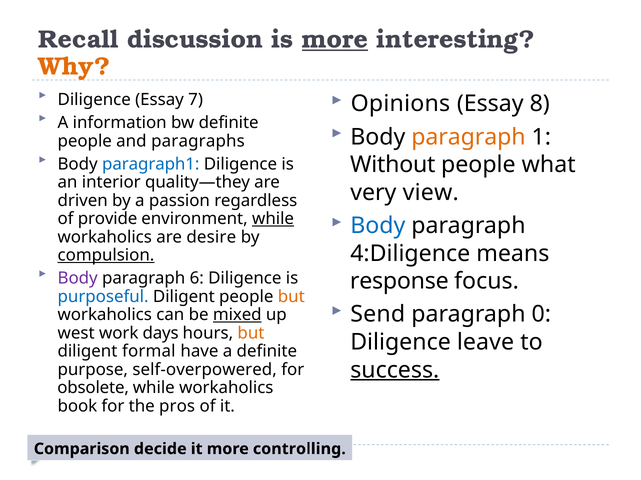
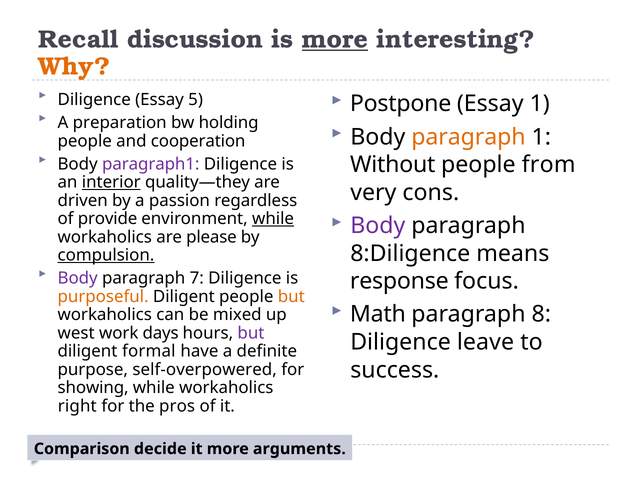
7: 7 -> 5
Opinions: Opinions -> Postpone
Essay 8: 8 -> 1
information: information -> preparation
bw definite: definite -> holding
paragraphs: paragraphs -> cooperation
paragraph1 colour: blue -> purple
what: what -> from
interior underline: none -> present
view: view -> cons
Body at (378, 226) colour: blue -> purple
desire: desire -> please
4:Diligence: 4:Diligence -> 8:Diligence
6: 6 -> 7
purposeful colour: blue -> orange
Send: Send -> Math
0: 0 -> 8
mixed underline: present -> none
but at (251, 334) colour: orange -> purple
success underline: present -> none
obsolete: obsolete -> showing
book: book -> right
controlling: controlling -> arguments
